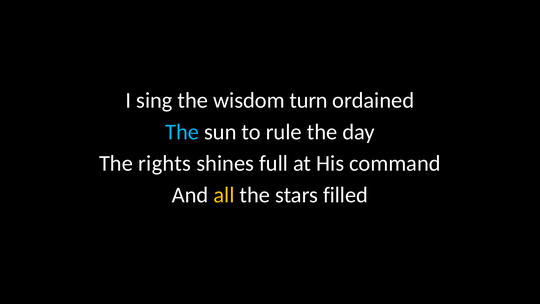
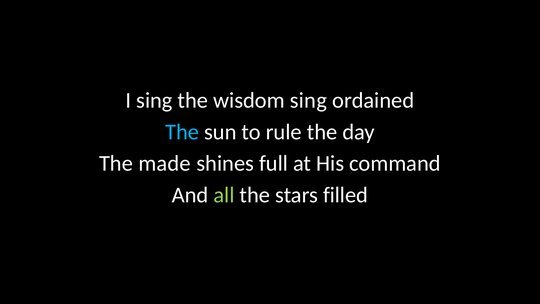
wisdom turn: turn -> sing
rights: rights -> made
all colour: yellow -> light green
